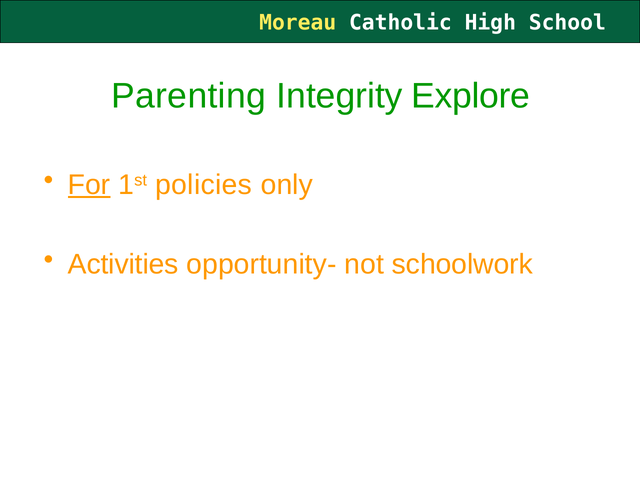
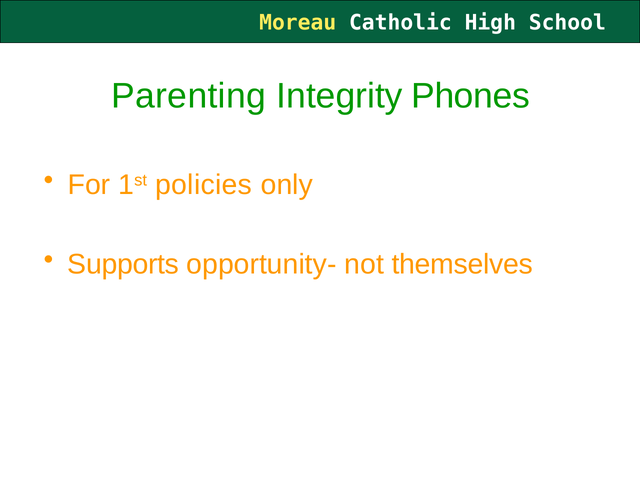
Explore: Explore -> Phones
For underline: present -> none
Activities: Activities -> Supports
schoolwork: schoolwork -> themselves
